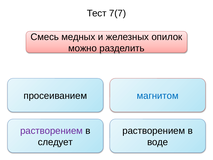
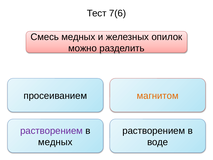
7(7: 7(7 -> 7(6
магнитом colour: blue -> orange
следует at (55, 142): следует -> медных
